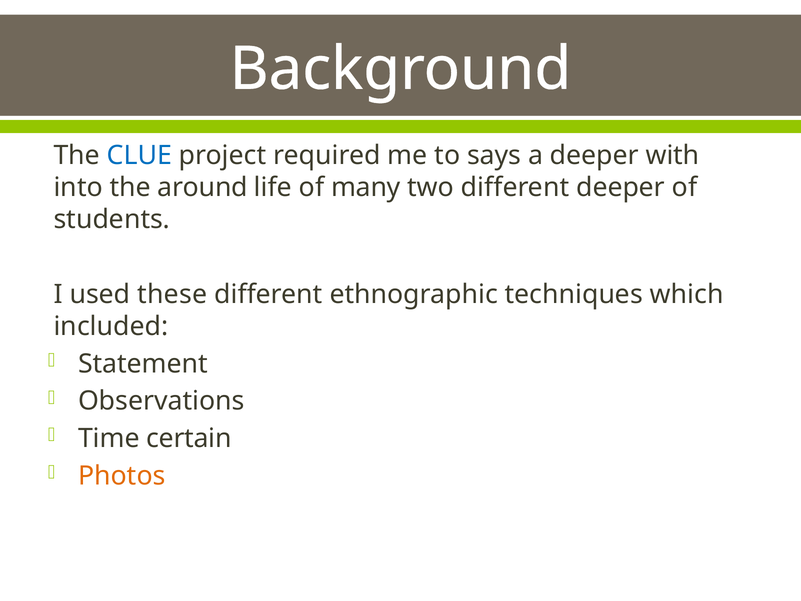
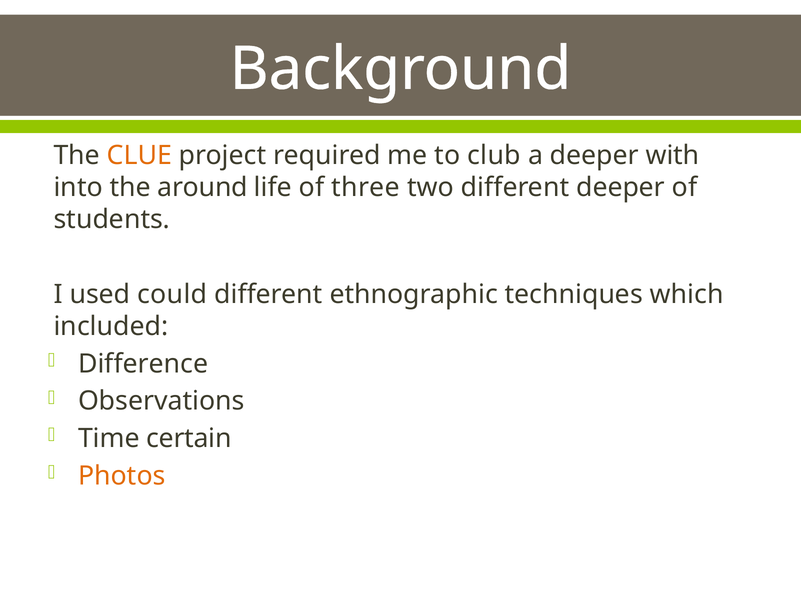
CLUE colour: blue -> orange
says: says -> club
many: many -> three
these: these -> could
Statement: Statement -> Difference
